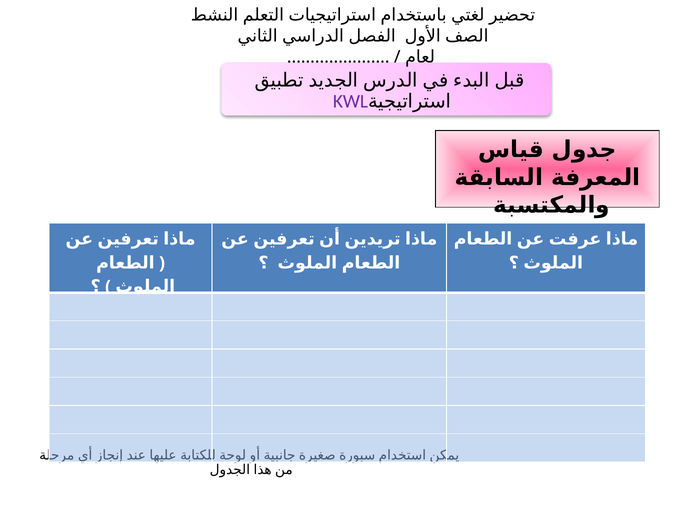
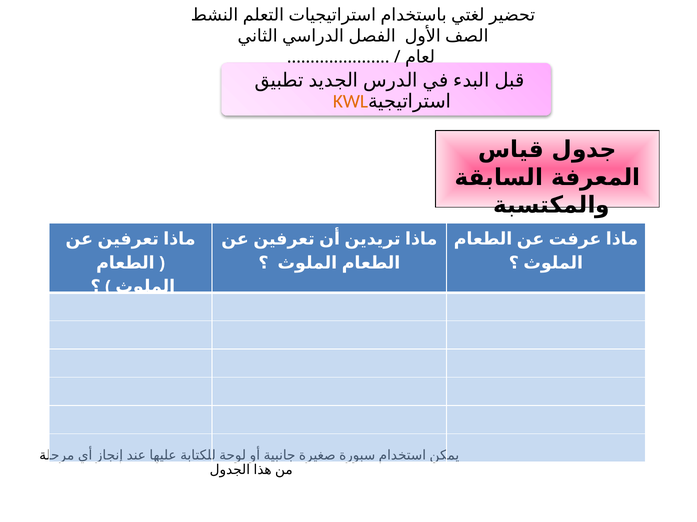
KWL at (350, 101) colour: purple -> orange
